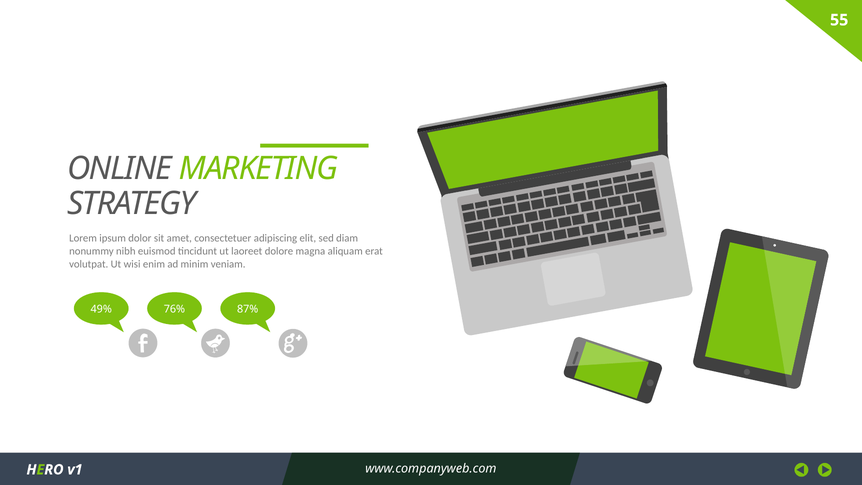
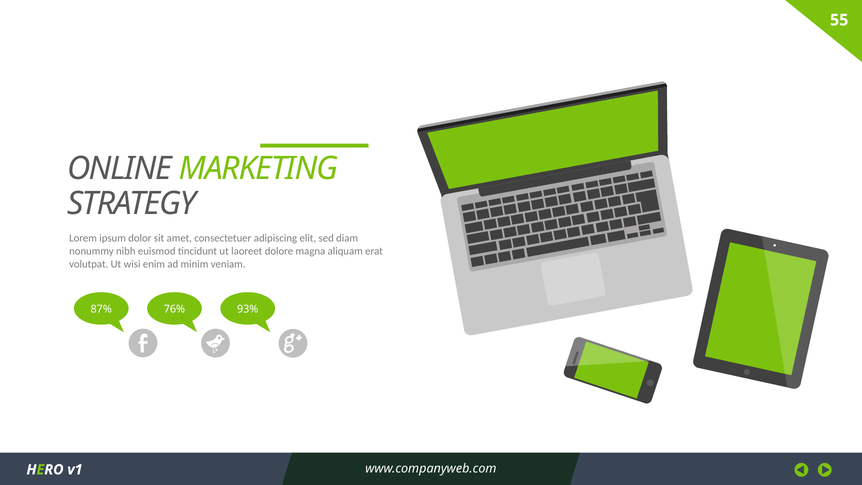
49%: 49% -> 87%
87%: 87% -> 93%
